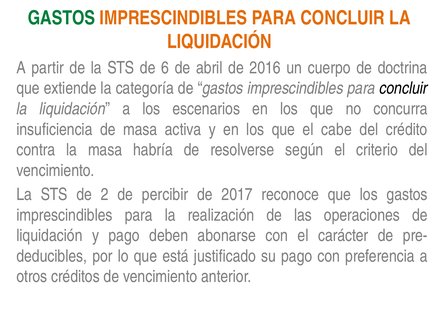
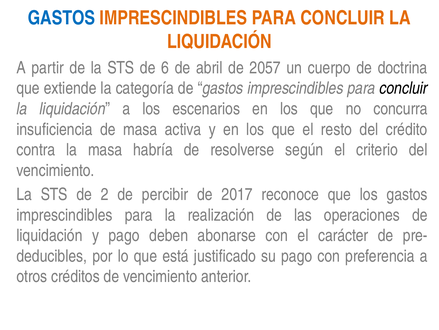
GASTOS at (61, 18) colour: green -> blue
2016: 2016 -> 2057
cabe: cabe -> resto
